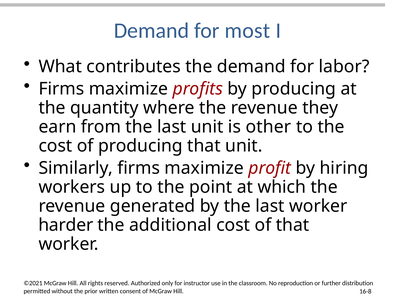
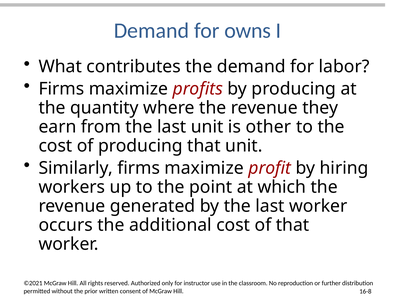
most: most -> owns
harder: harder -> occurs
